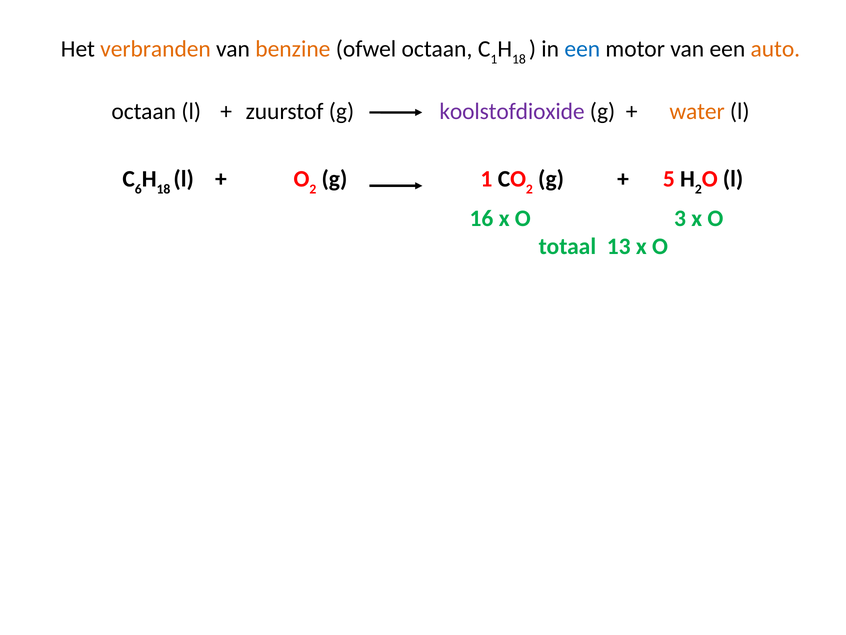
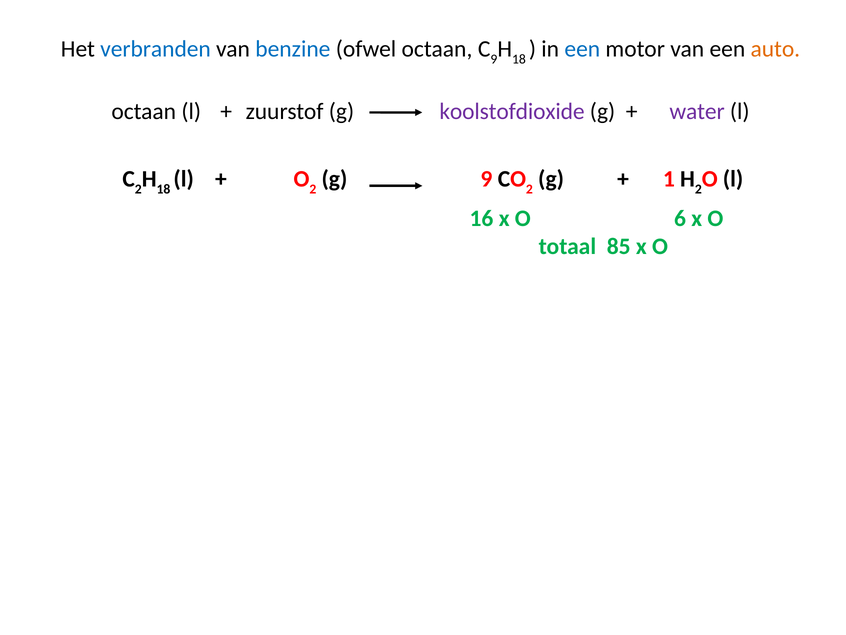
verbranden colour: orange -> blue
benzine colour: orange -> blue
1 at (494, 59): 1 -> 9
water colour: orange -> purple
6 at (138, 189): 6 -> 2
g 1: 1 -> 9
5: 5 -> 1
3: 3 -> 6
13: 13 -> 85
